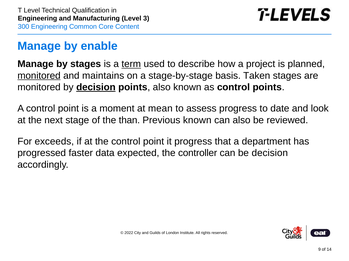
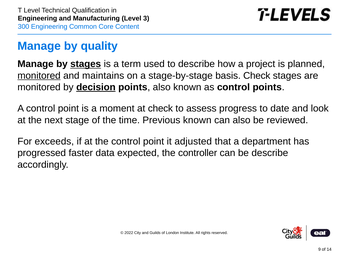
enable: enable -> quality
stages at (86, 64) underline: none -> present
term underline: present -> none
basis Taken: Taken -> Check
at mean: mean -> check
than: than -> time
it progress: progress -> adjusted
be decision: decision -> describe
